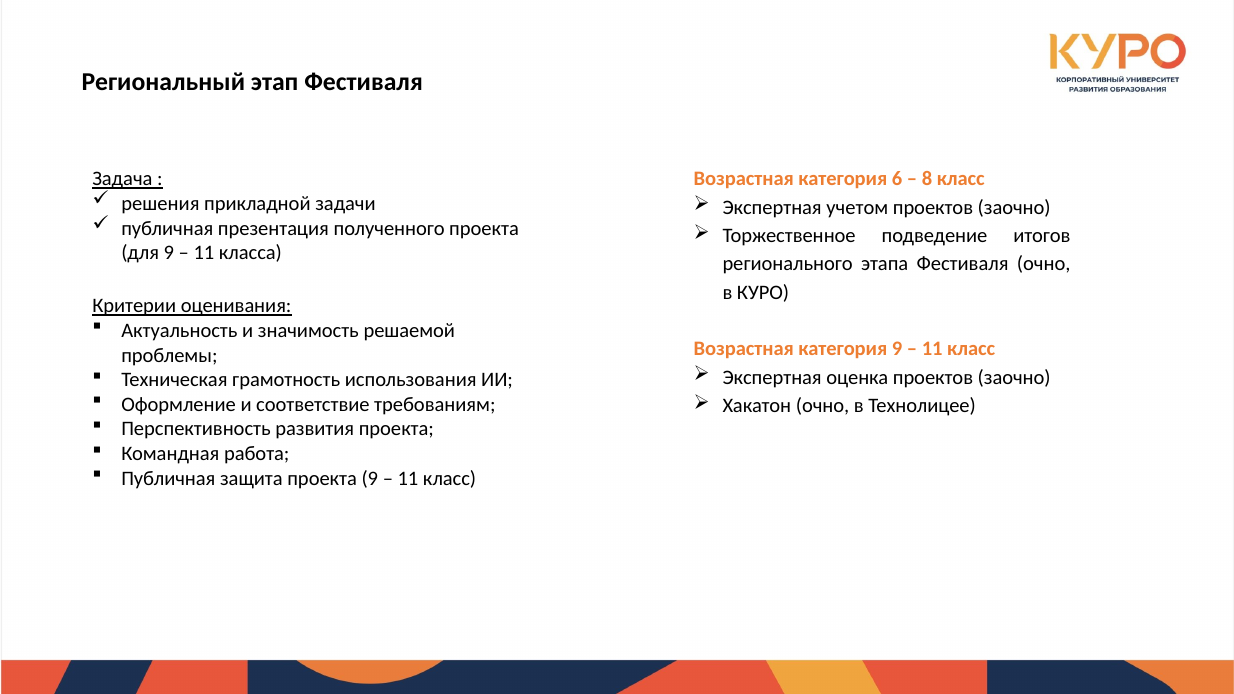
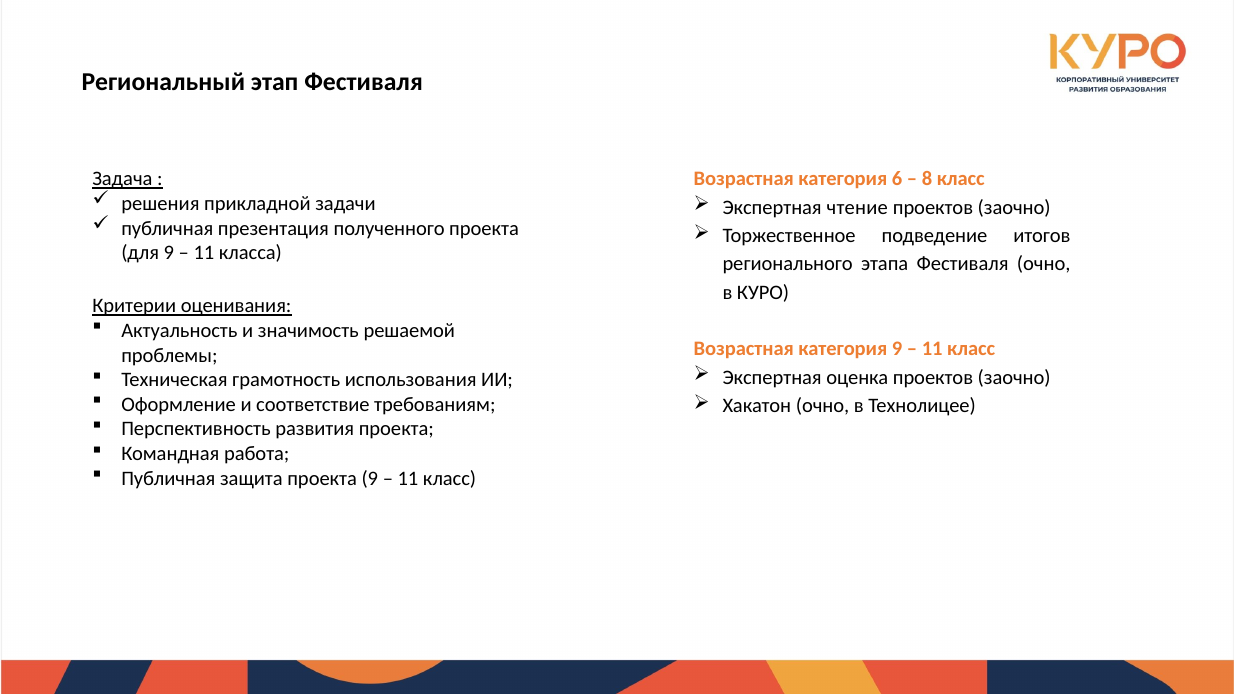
учетом: учетом -> чтение
